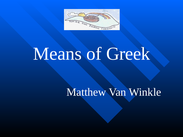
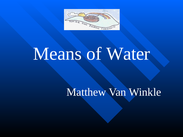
Greek: Greek -> Water
